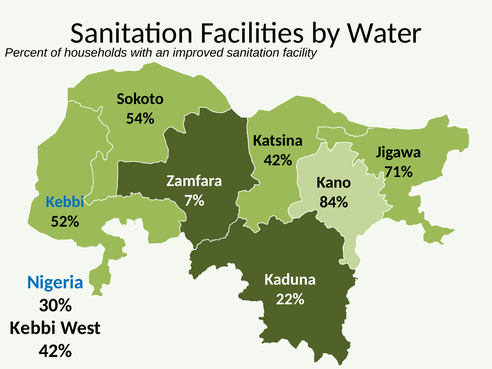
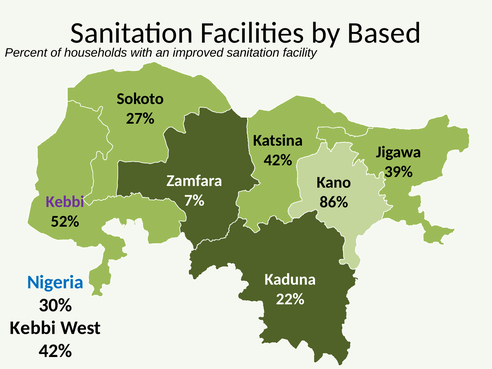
Water: Water -> Based
54%: 54% -> 27%
71%: 71% -> 39%
Kebbi at (65, 202) colour: blue -> purple
84%: 84% -> 86%
